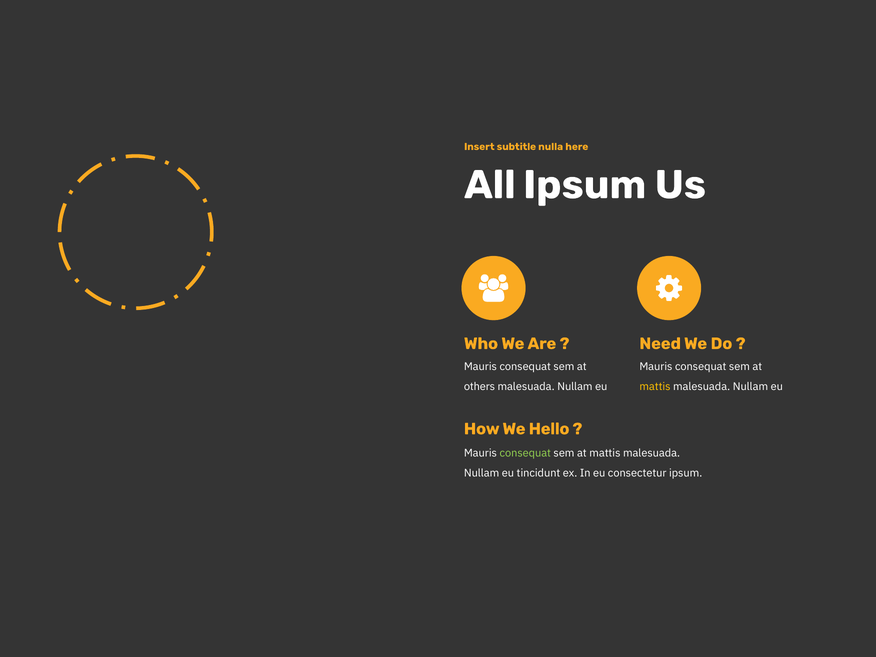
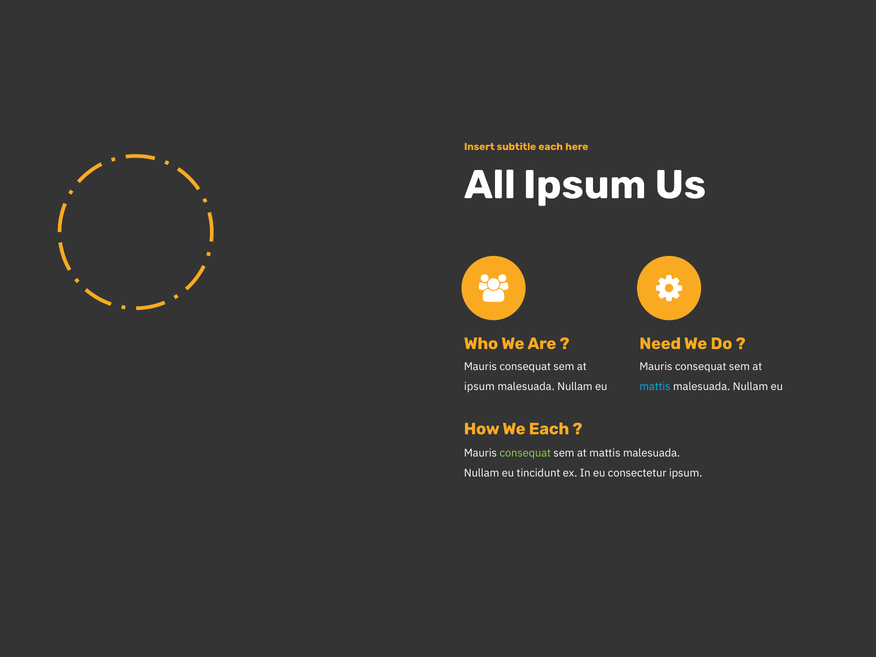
subtitle nulla: nulla -> each
others at (480, 386): others -> ipsum
mattis at (655, 386) colour: yellow -> light blue
We Hello: Hello -> Each
